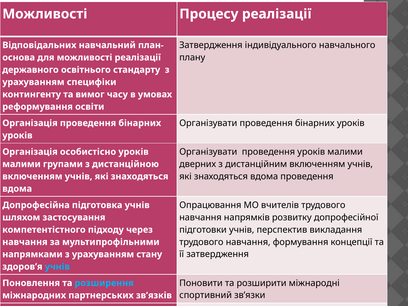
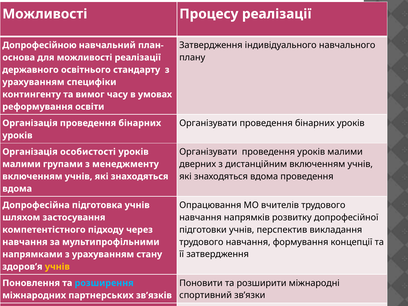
Відповідальних: Відповідальних -> Допрофесійною
особистісно: особистісно -> особистості
дистанційною: дистанційною -> менеджменту
учнів at (57, 267) colour: light blue -> yellow
